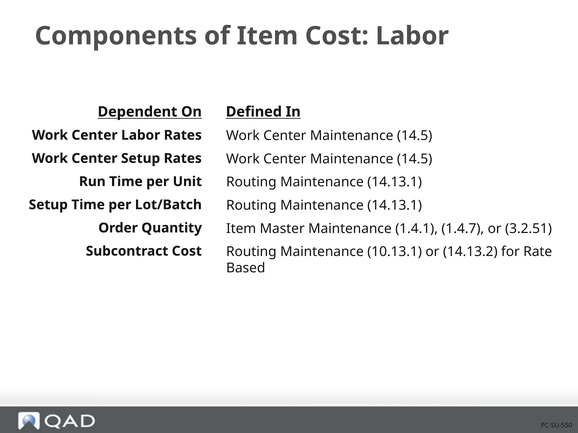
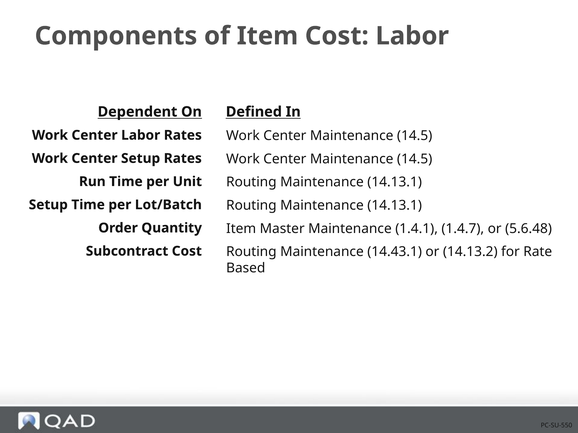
3.2.51: 3.2.51 -> 5.6.48
10.13.1: 10.13.1 -> 14.43.1
